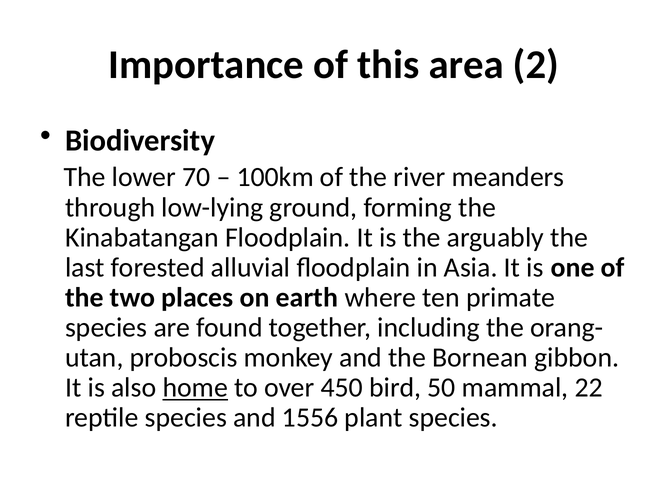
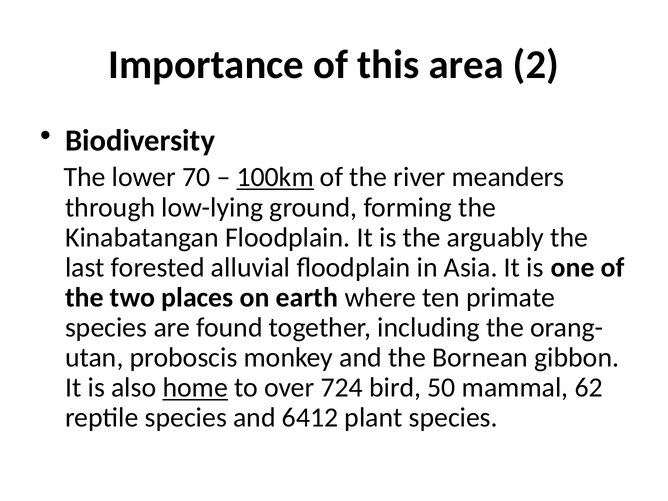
100km underline: none -> present
450: 450 -> 724
22: 22 -> 62
1556: 1556 -> 6412
